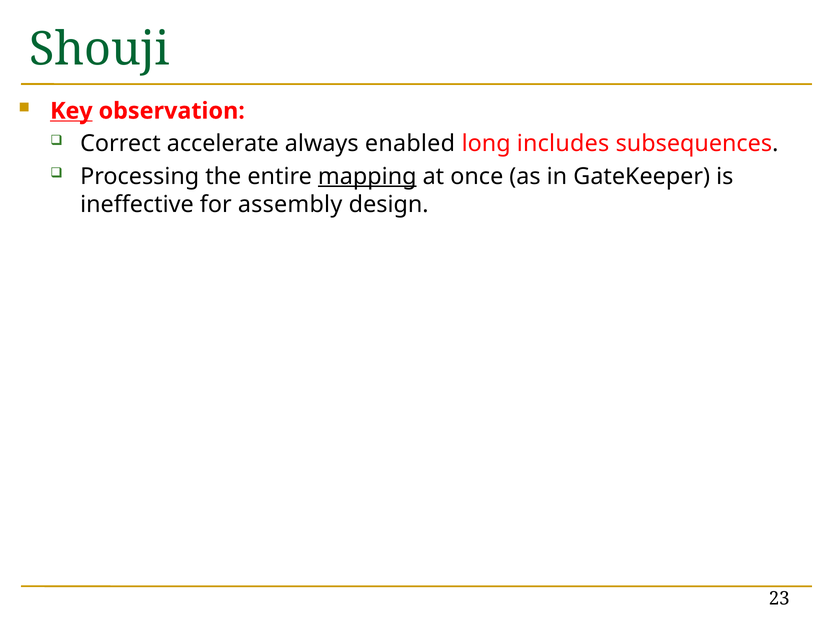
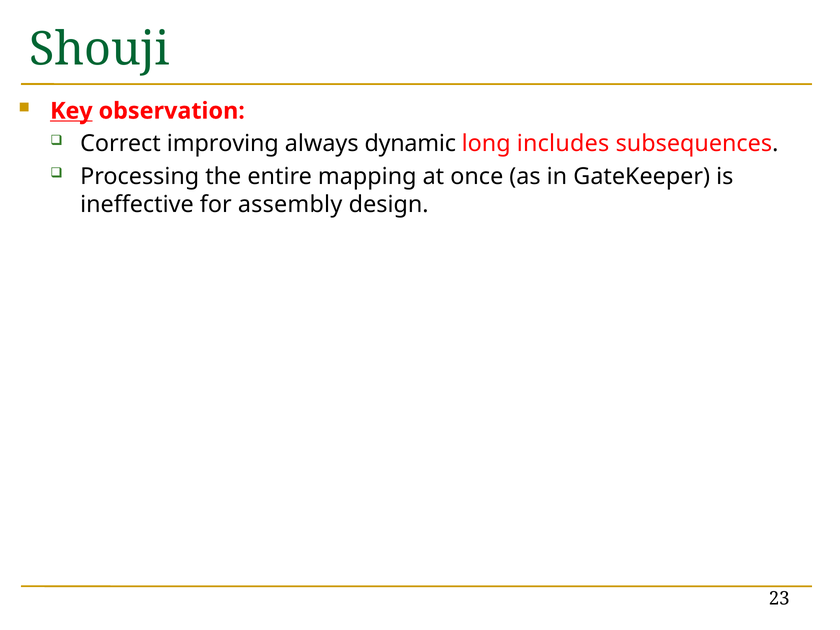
accelerate: accelerate -> improving
enabled: enabled -> dynamic
mapping underline: present -> none
